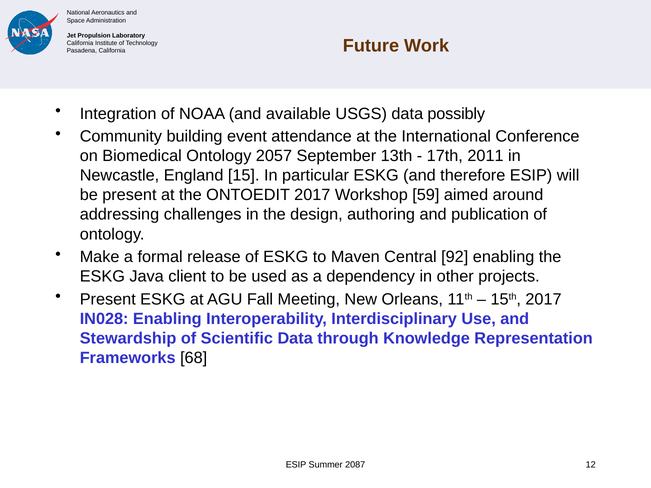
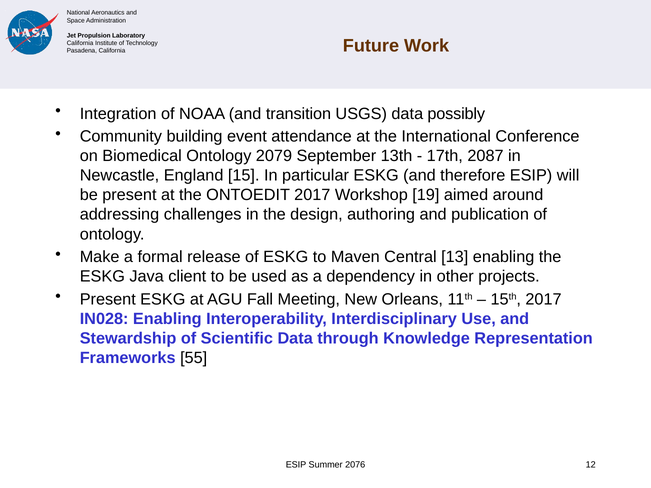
available: available -> transition
2057: 2057 -> 2079
2011: 2011 -> 2087
59: 59 -> 19
92: 92 -> 13
68: 68 -> 55
2087: 2087 -> 2076
